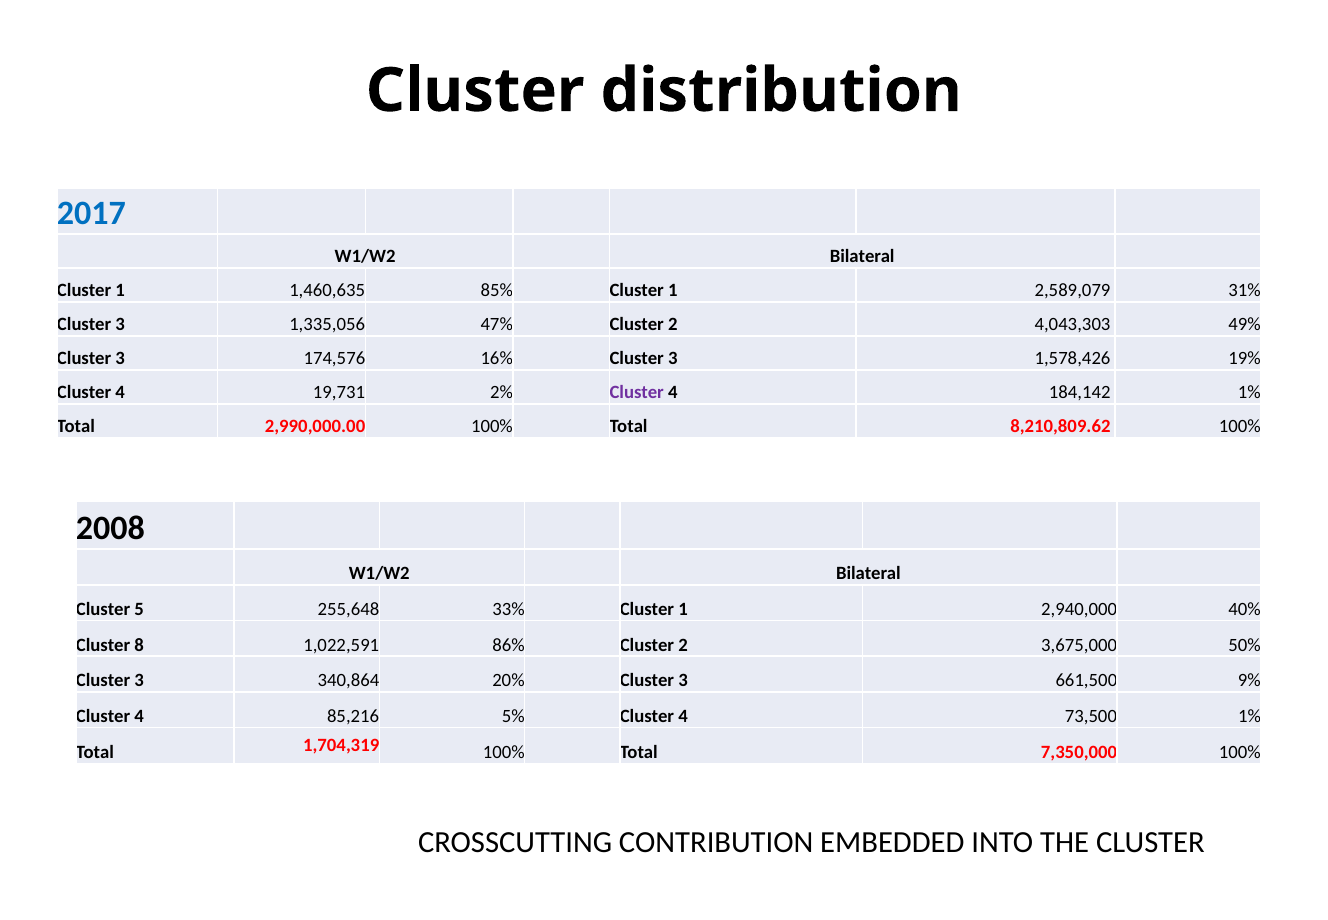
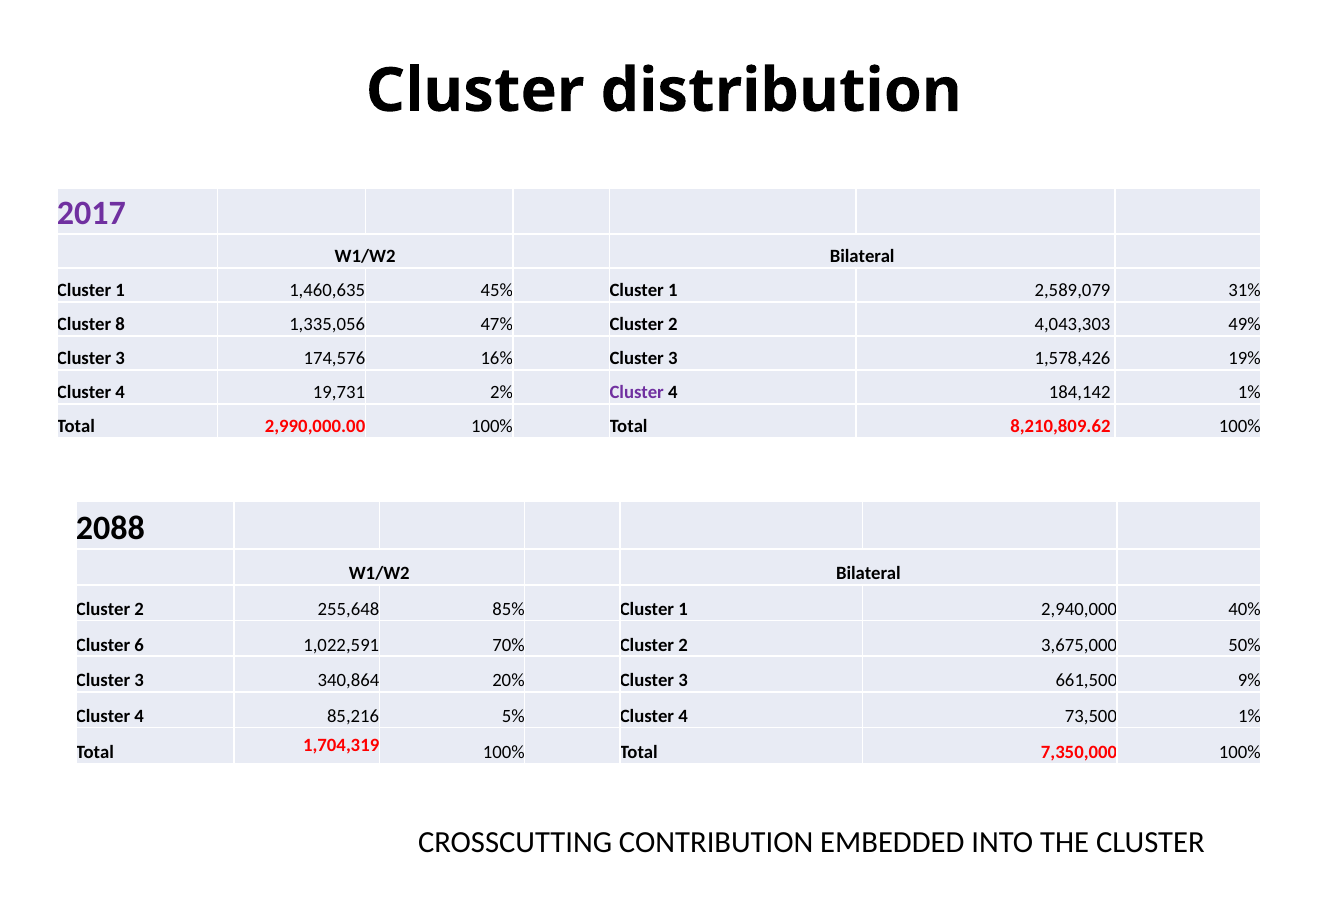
2017 colour: blue -> purple
85%: 85% -> 45%
3 at (120, 325): 3 -> 8
2008: 2008 -> 2088
5 at (139, 609): 5 -> 2
33%: 33% -> 85%
8: 8 -> 6
86%: 86% -> 70%
